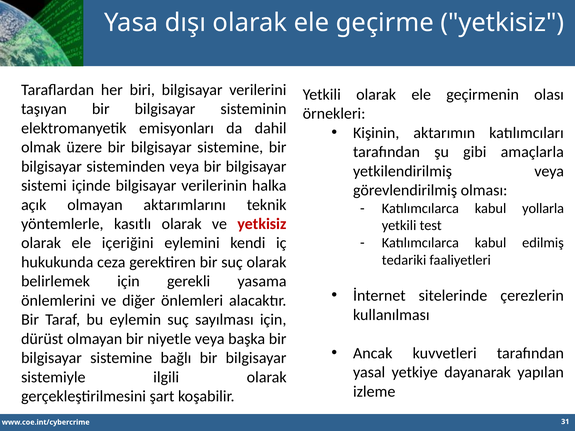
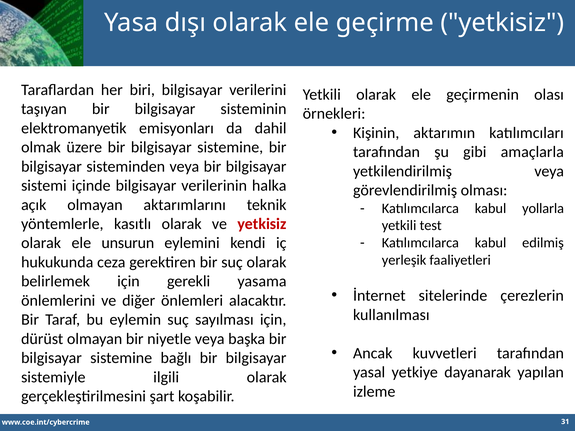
içeriğini: içeriğini -> unsurun
tedariki: tedariki -> yerleşik
